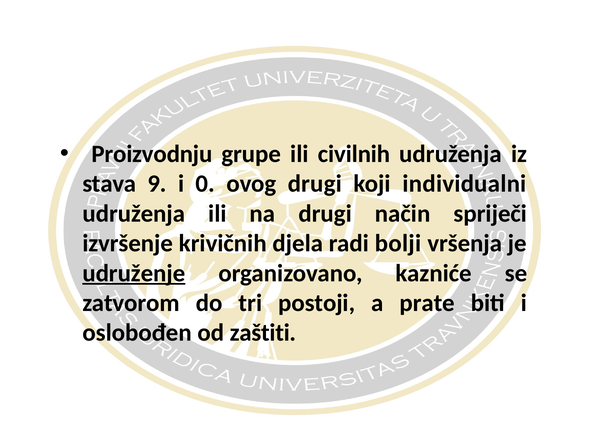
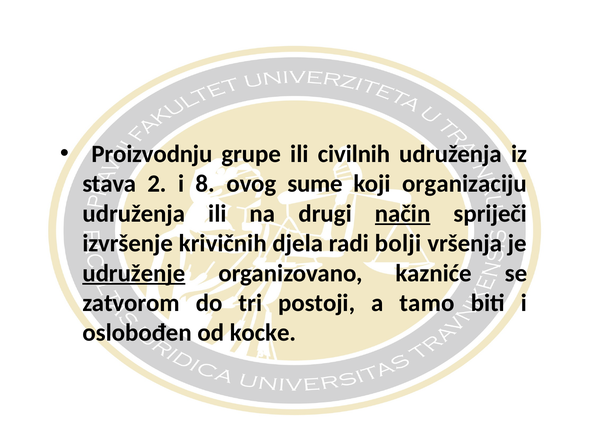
9: 9 -> 2
0: 0 -> 8
ovog drugi: drugi -> sume
individualni: individualni -> organizaciju
način underline: none -> present
prate: prate -> tamo
zaštiti: zaštiti -> kocke
